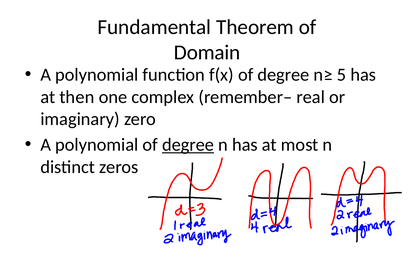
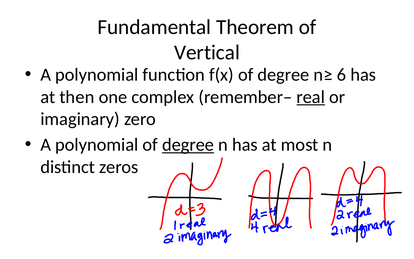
Domain: Domain -> Vertical
5: 5 -> 6
real underline: none -> present
